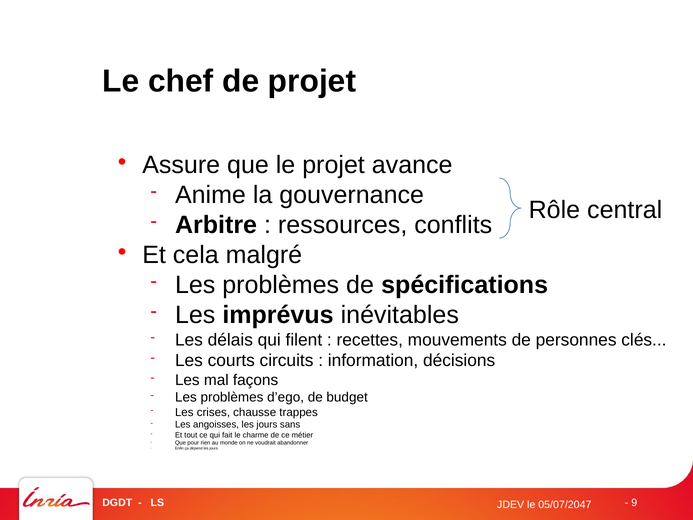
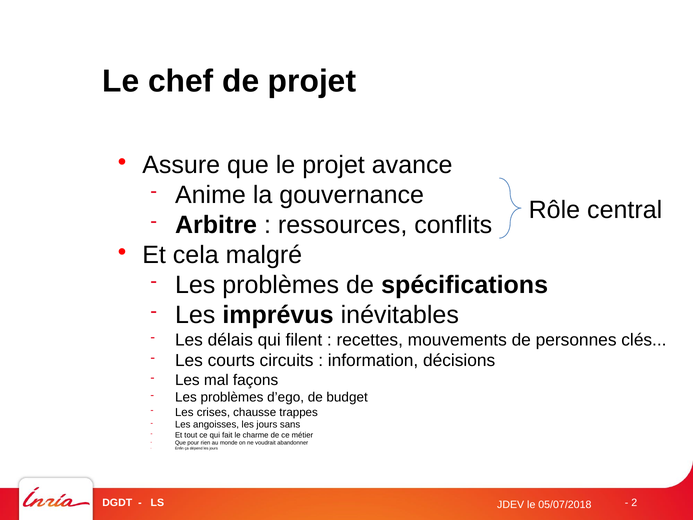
9: 9 -> 2
05/07/2047: 05/07/2047 -> 05/07/2018
